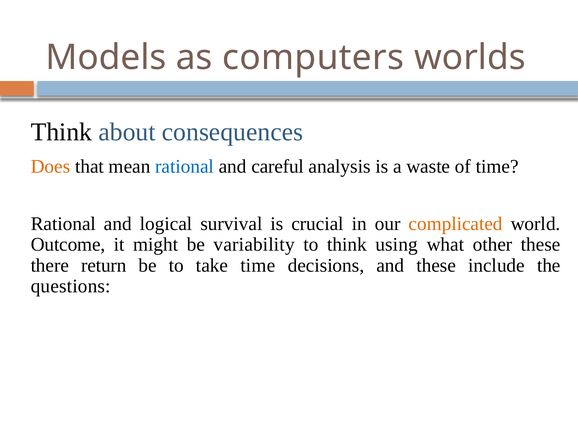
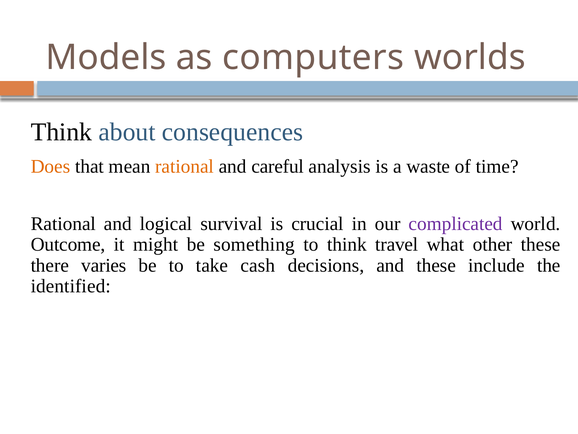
rational at (185, 166) colour: blue -> orange
complicated colour: orange -> purple
variability: variability -> something
using: using -> travel
return: return -> varies
take time: time -> cash
questions: questions -> identified
